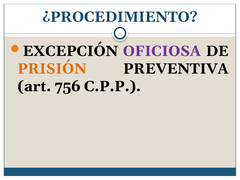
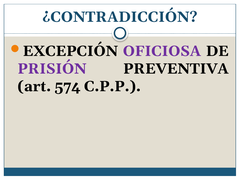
¿PROCEDIMIENTO: ¿PROCEDIMIENTO -> ¿CONTRADICCIÓN
PRISIÓN colour: orange -> purple
756: 756 -> 574
